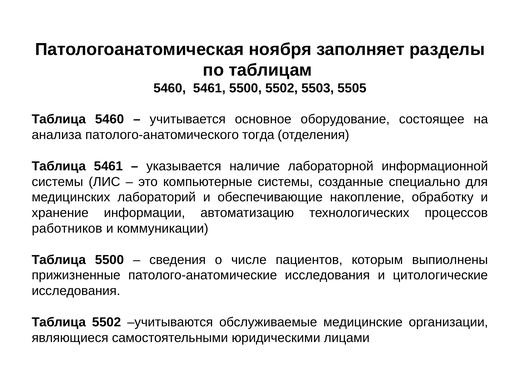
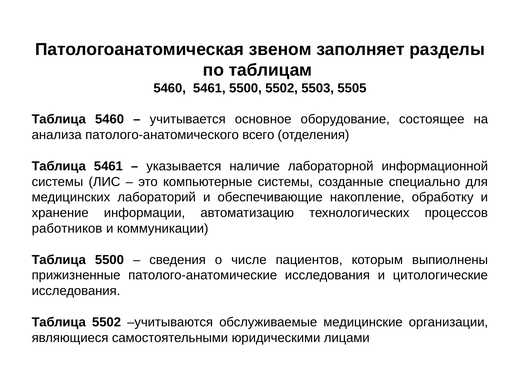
ноября: ноября -> звеном
тогда: тогда -> всего
